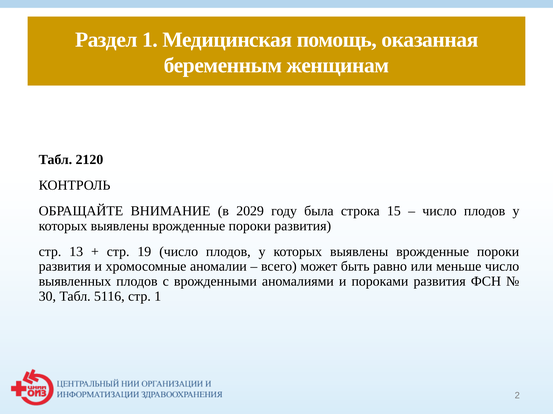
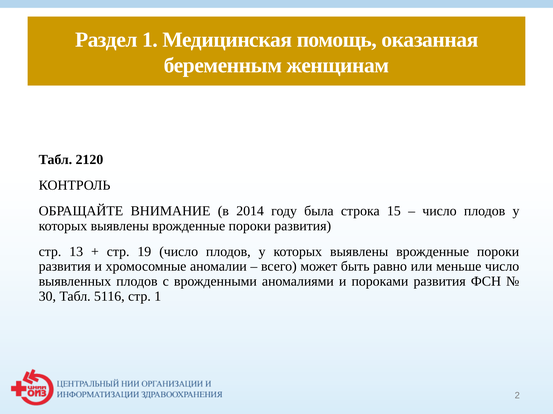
2029: 2029 -> 2014
